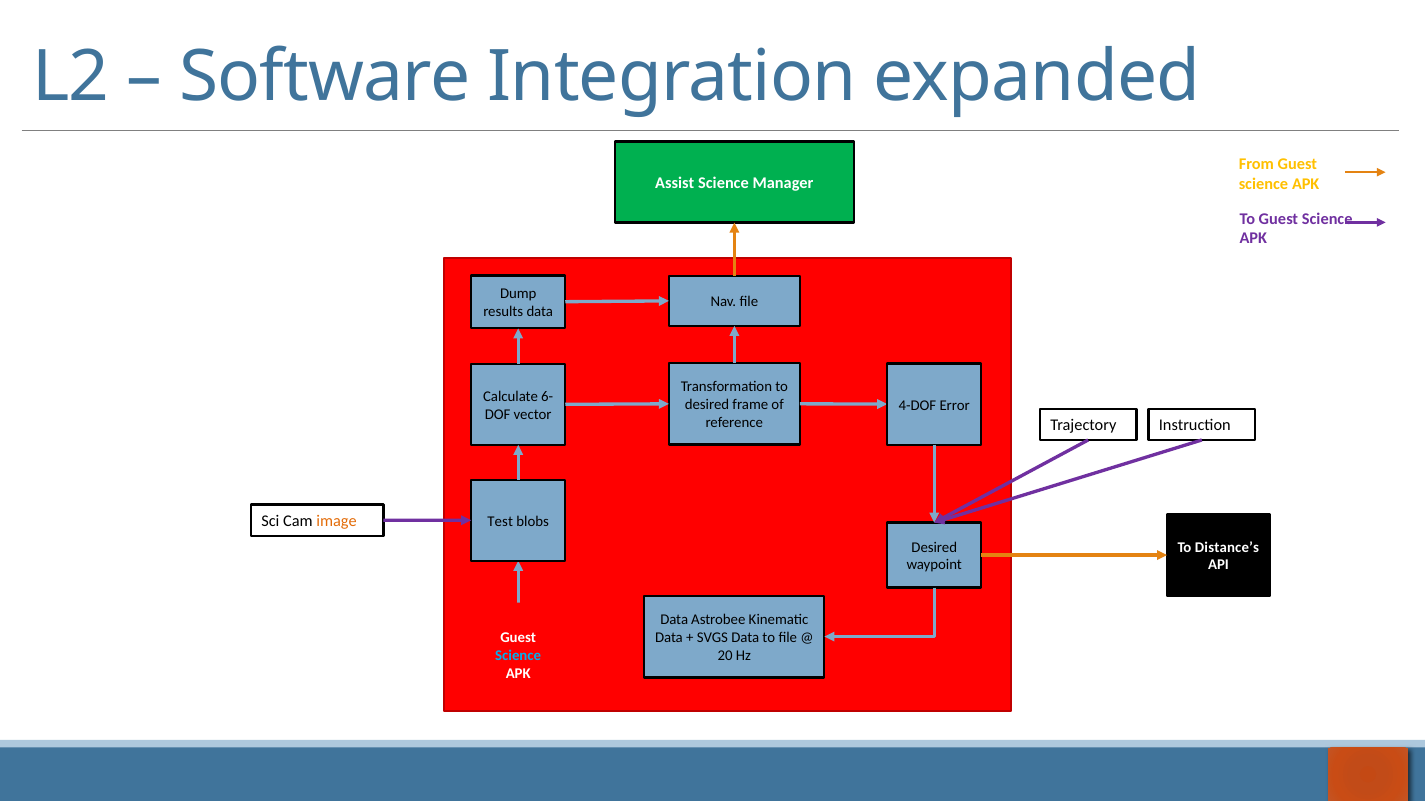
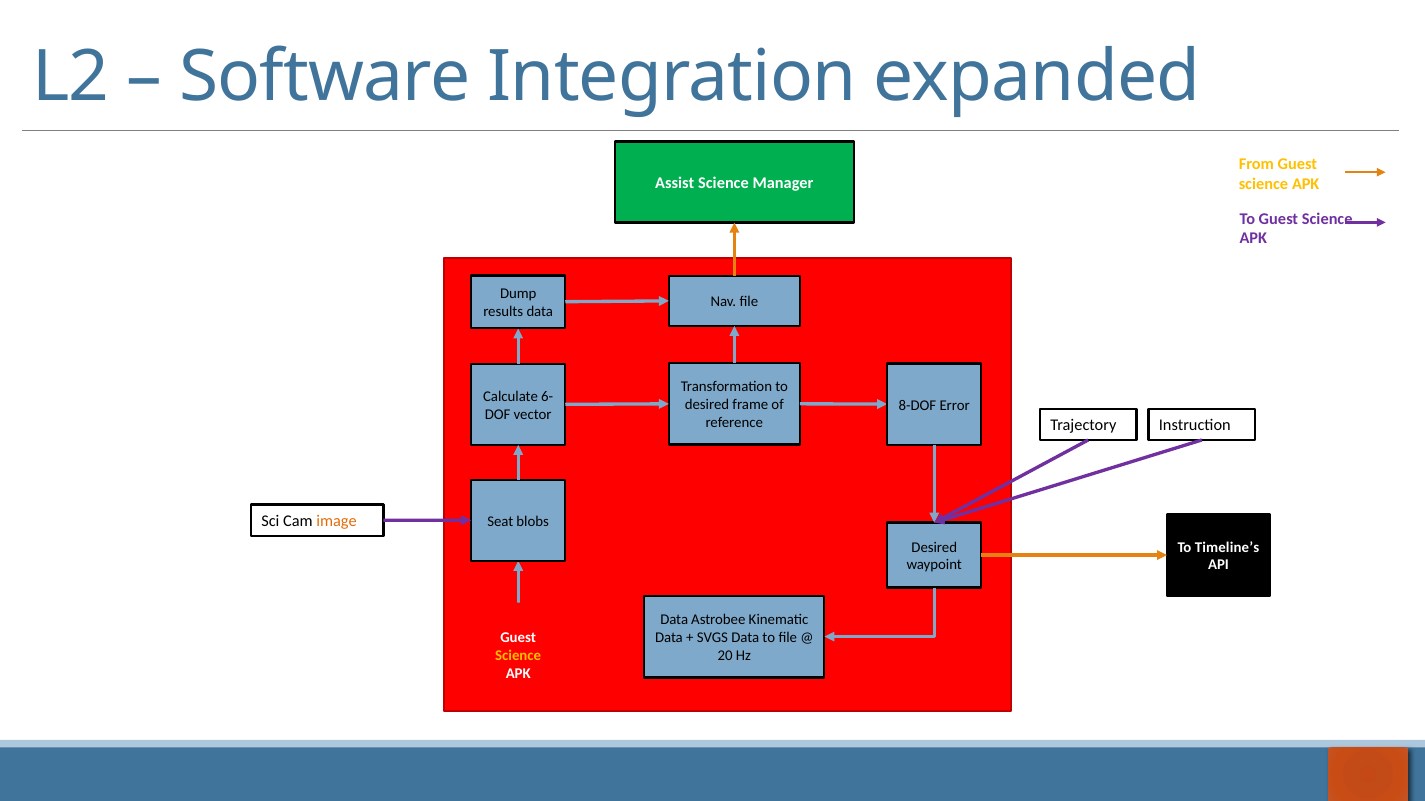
4-DOF: 4-DOF -> 8-DOF
Test: Test -> Seat
Distance’s: Distance’s -> Timeline’s
Science at (518, 656) colour: light blue -> yellow
